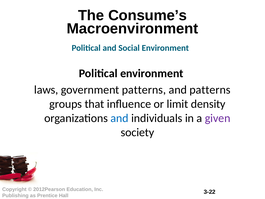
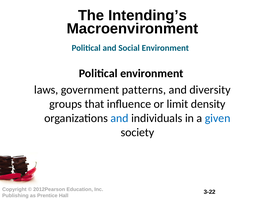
Consume’s: Consume’s -> Intending’s
and patterns: patterns -> diversity
given colour: purple -> blue
